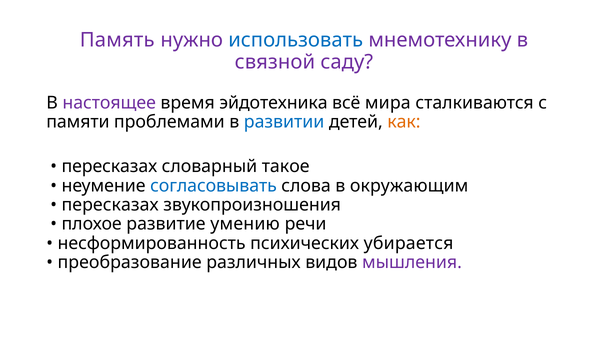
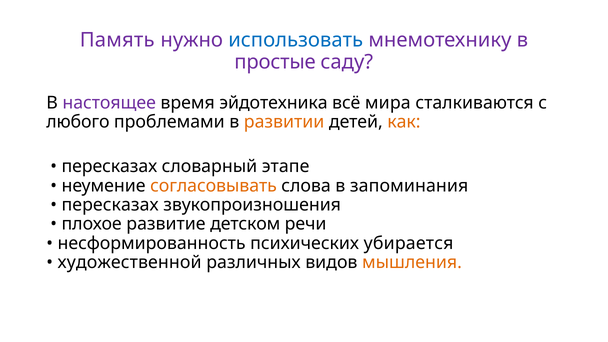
связной: связной -> простые
памяти: памяти -> любого
развитии colour: blue -> orange
такое: такое -> этапе
согласовывать colour: blue -> orange
окружающим: окружающим -> запоминания
умению: умению -> детском
преобразование: преобразование -> художественной
мышления colour: purple -> orange
